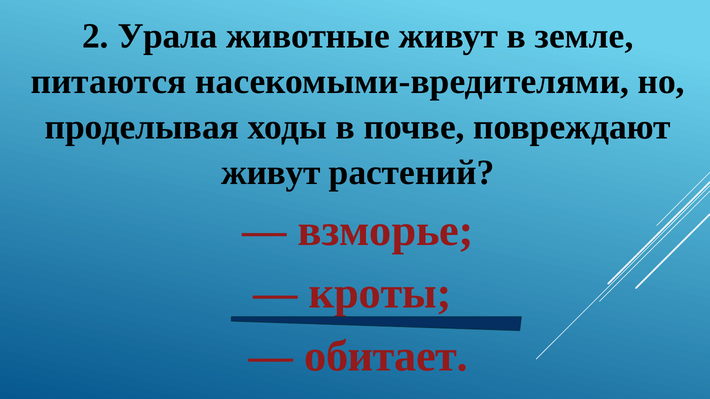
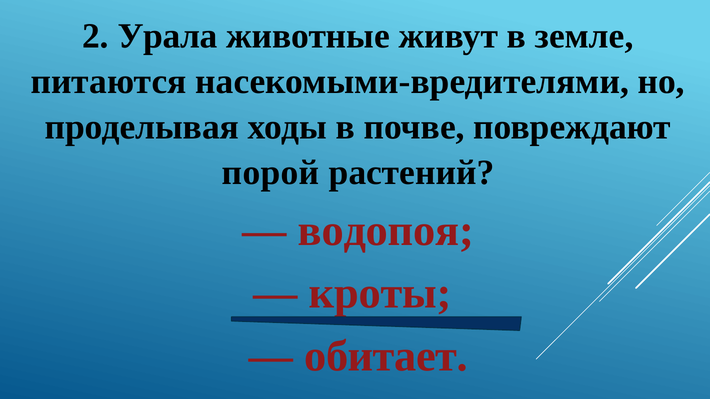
живут at (271, 173): живут -> порой
взморье: взморье -> водопоя
